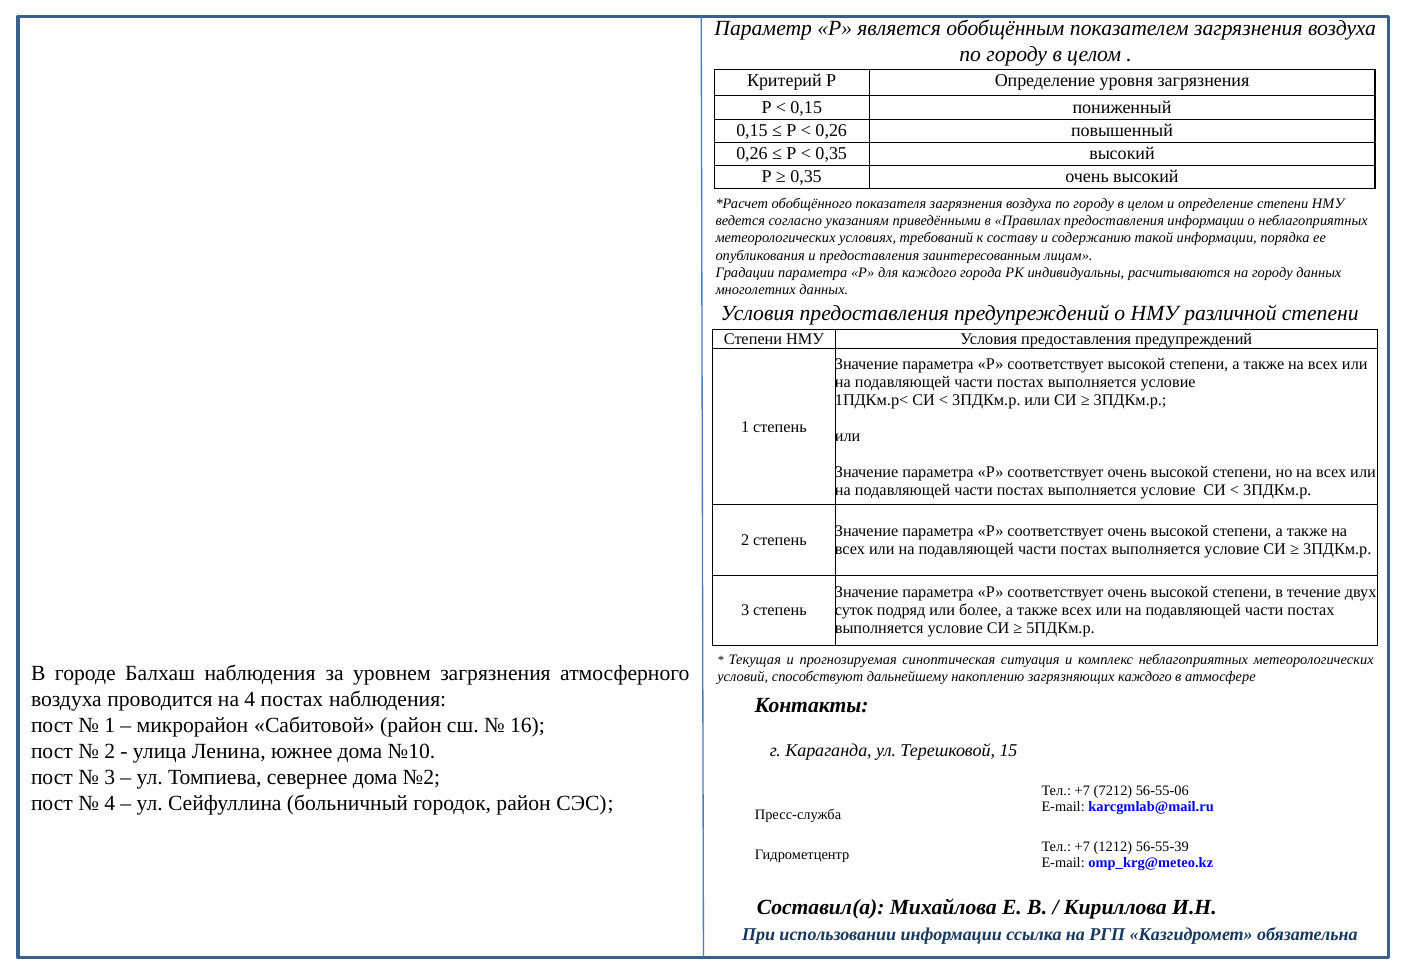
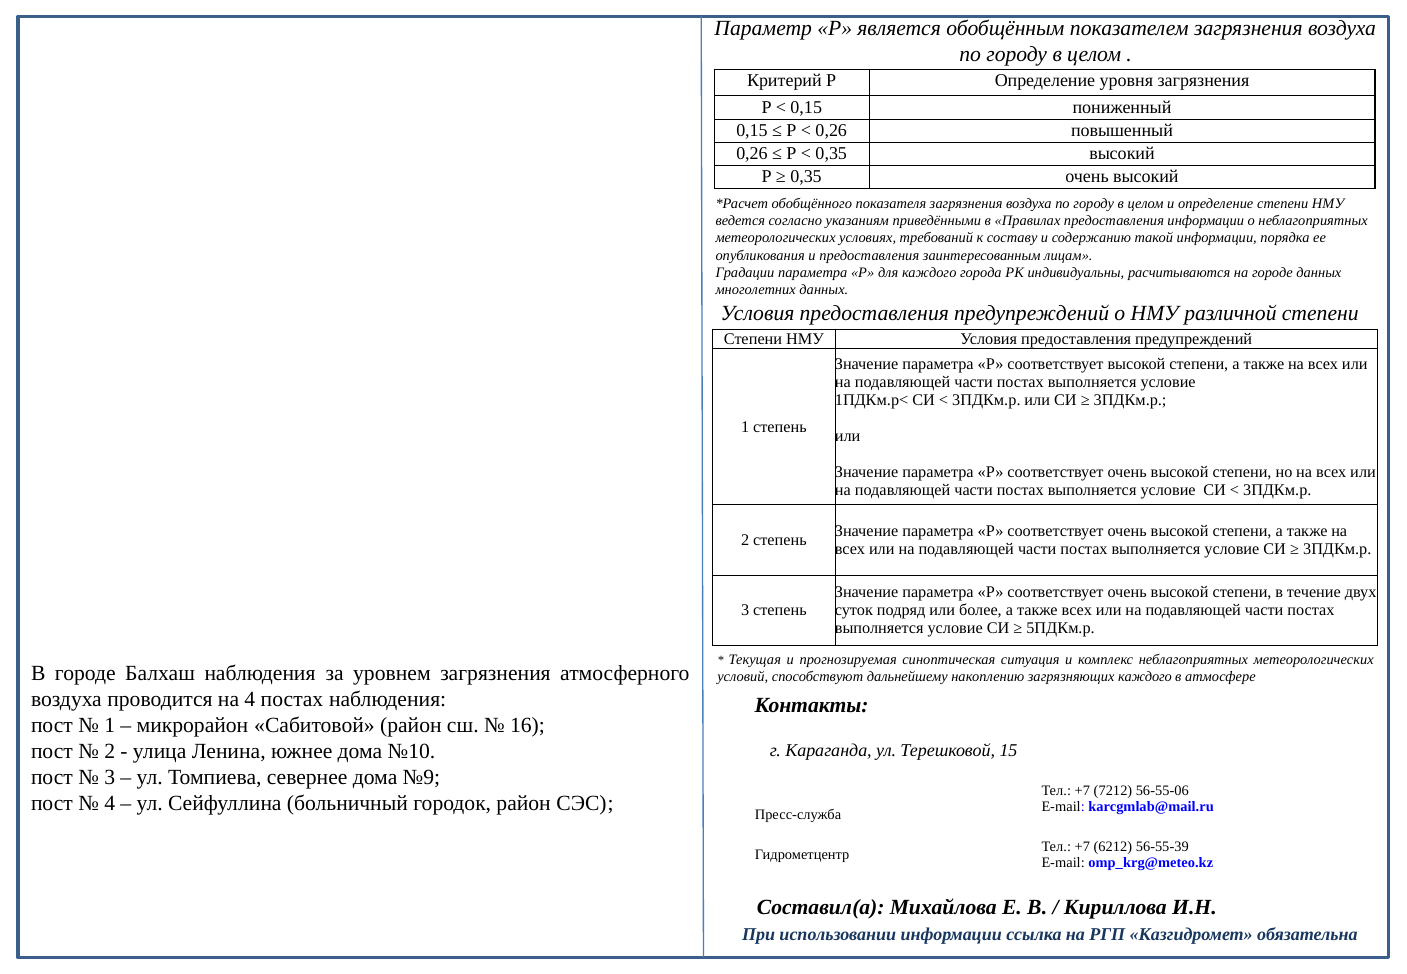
на городу: городу -> городе
№2: №2 -> №9
1212: 1212 -> 6212
